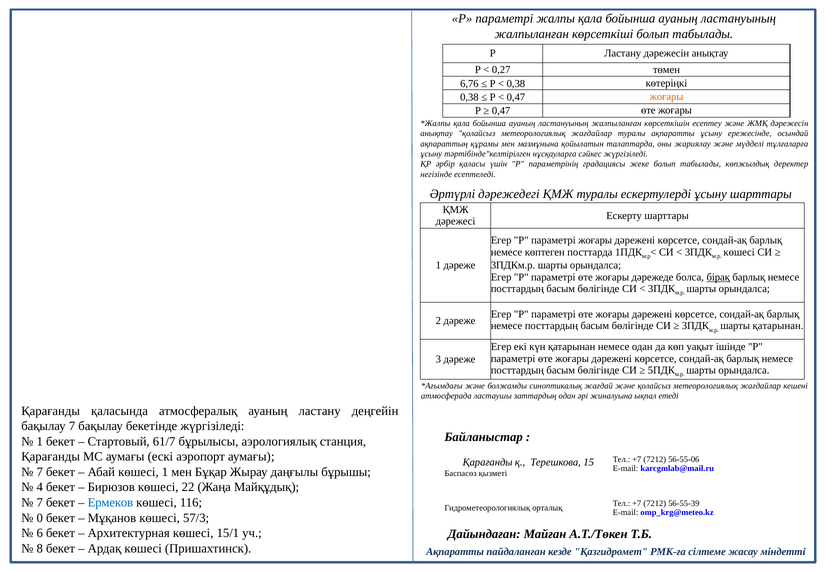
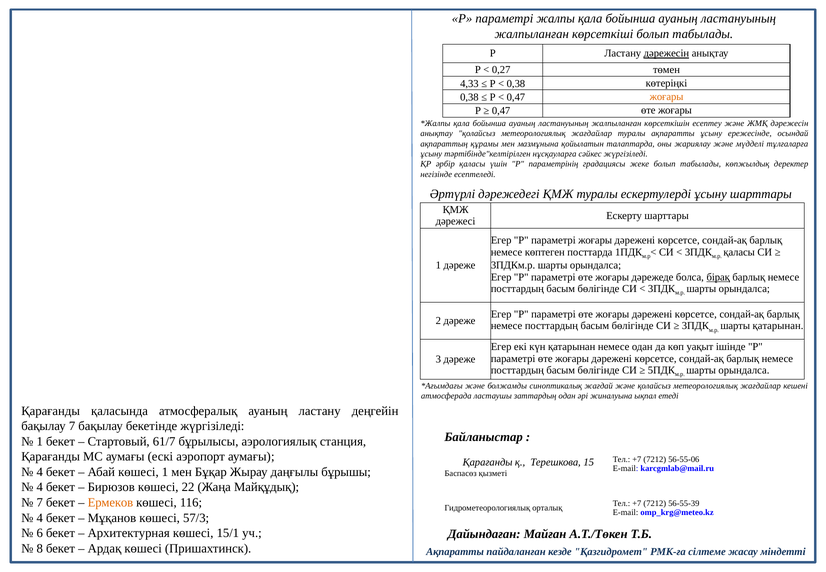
дәрежесін at (666, 53) underline: none -> present
6,76: 6,76 -> 4,33
көшесі at (739, 252): көшесі -> қаласы
7 at (40, 472): 7 -> 4
Ермеков colour: blue -> orange
0 at (40, 518): 0 -> 4
